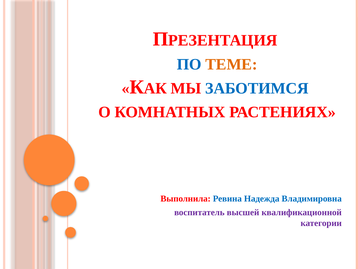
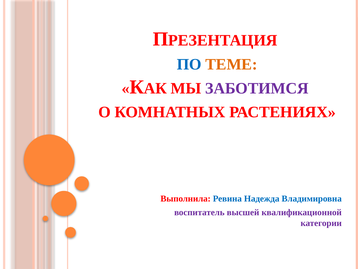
ЗАБОТИМСЯ colour: blue -> purple
